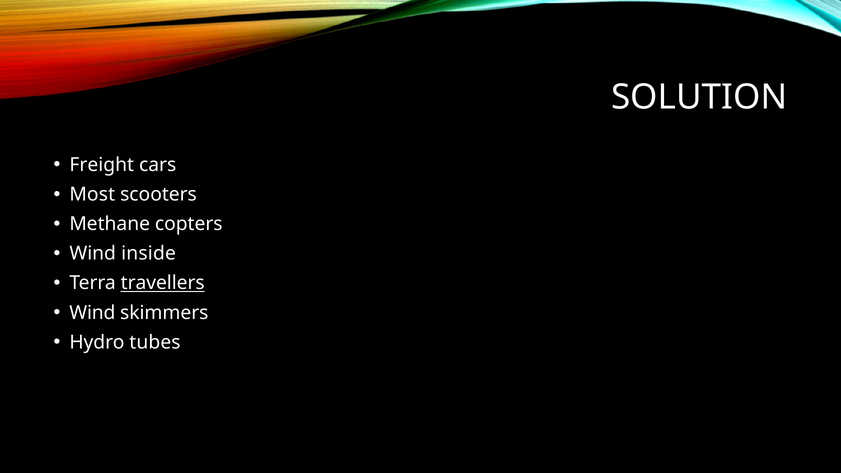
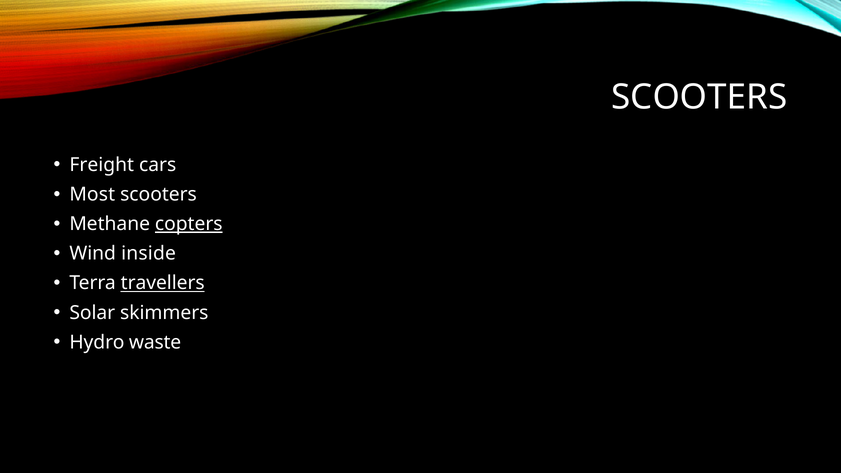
SOLUTION at (699, 97): SOLUTION -> SCOOTERS
copters underline: none -> present
Wind at (92, 313): Wind -> Solar
tubes: tubes -> waste
